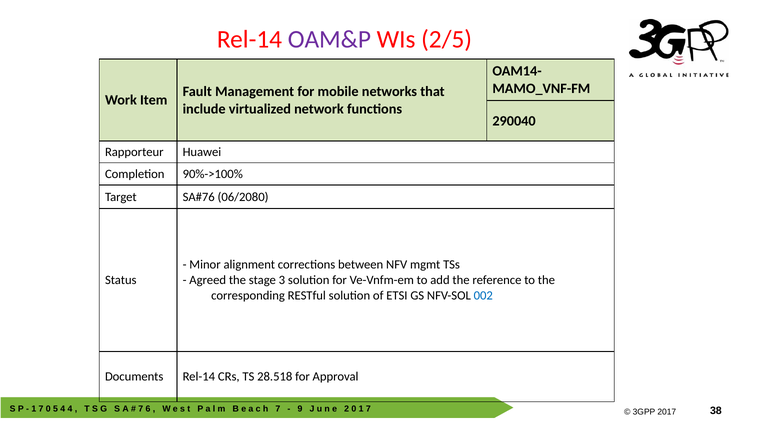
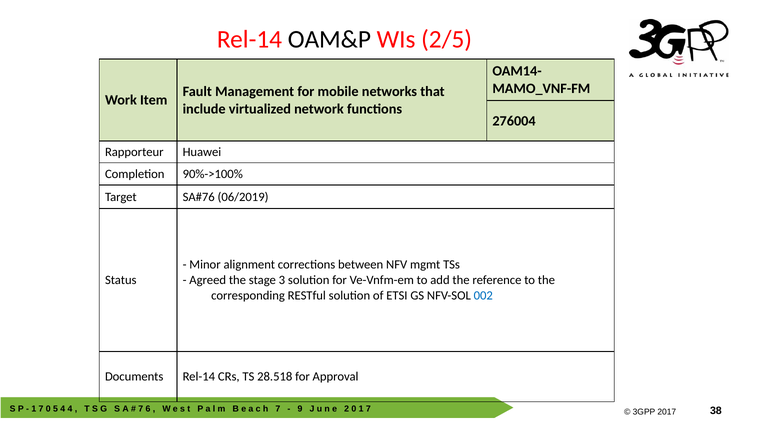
OAM&P colour: purple -> black
290040: 290040 -> 276004
06/2080: 06/2080 -> 06/2019
